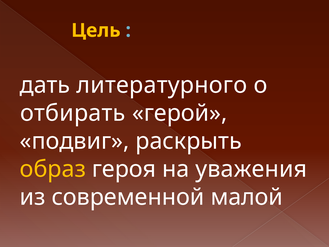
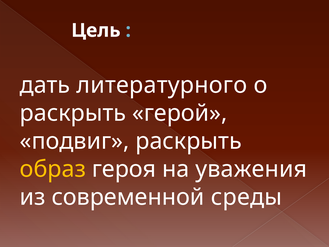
Цель colour: yellow -> white
отбирать at (73, 113): отбирать -> раскрыть
малой: малой -> среды
